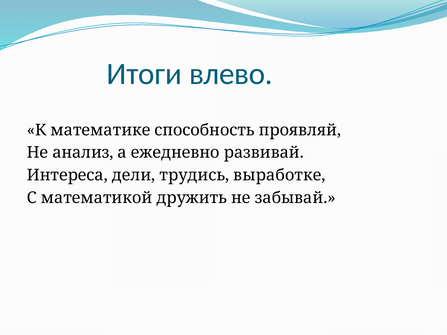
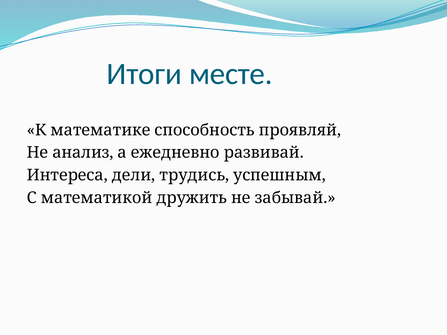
влево: влево -> месте
выработке: выработке -> успешным
